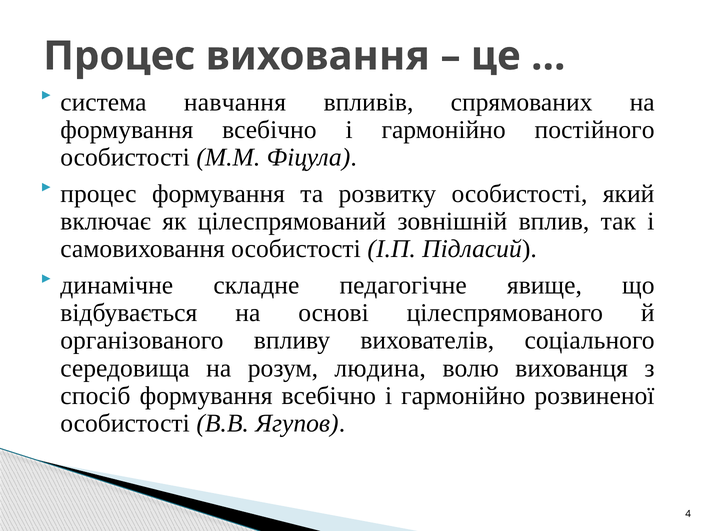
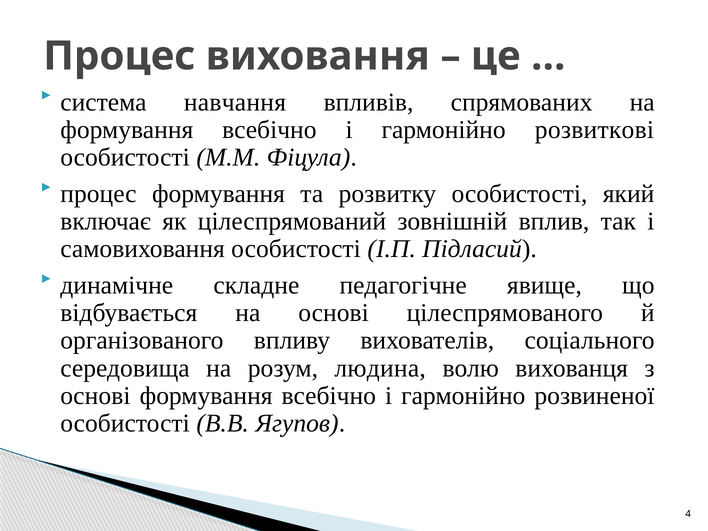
постійного: постійного -> розвиткові
спосіб at (95, 396): спосіб -> основі
